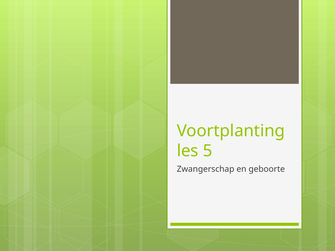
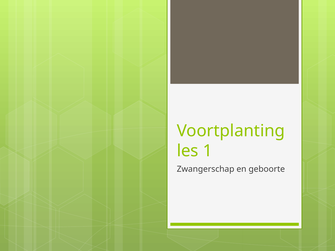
5: 5 -> 1
